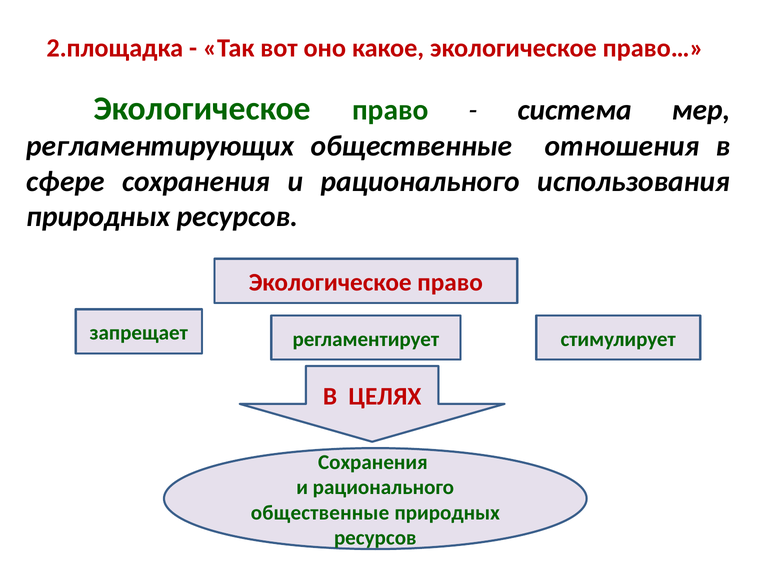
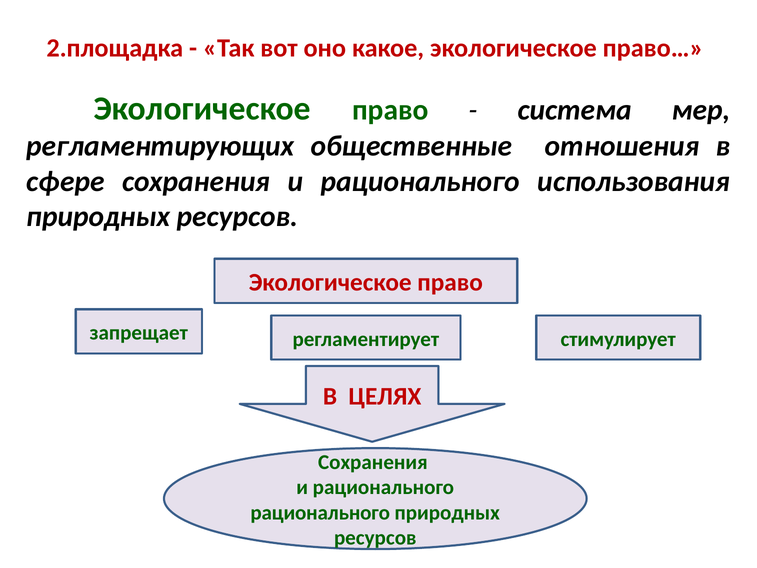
общественные at (320, 512): общественные -> рационального
